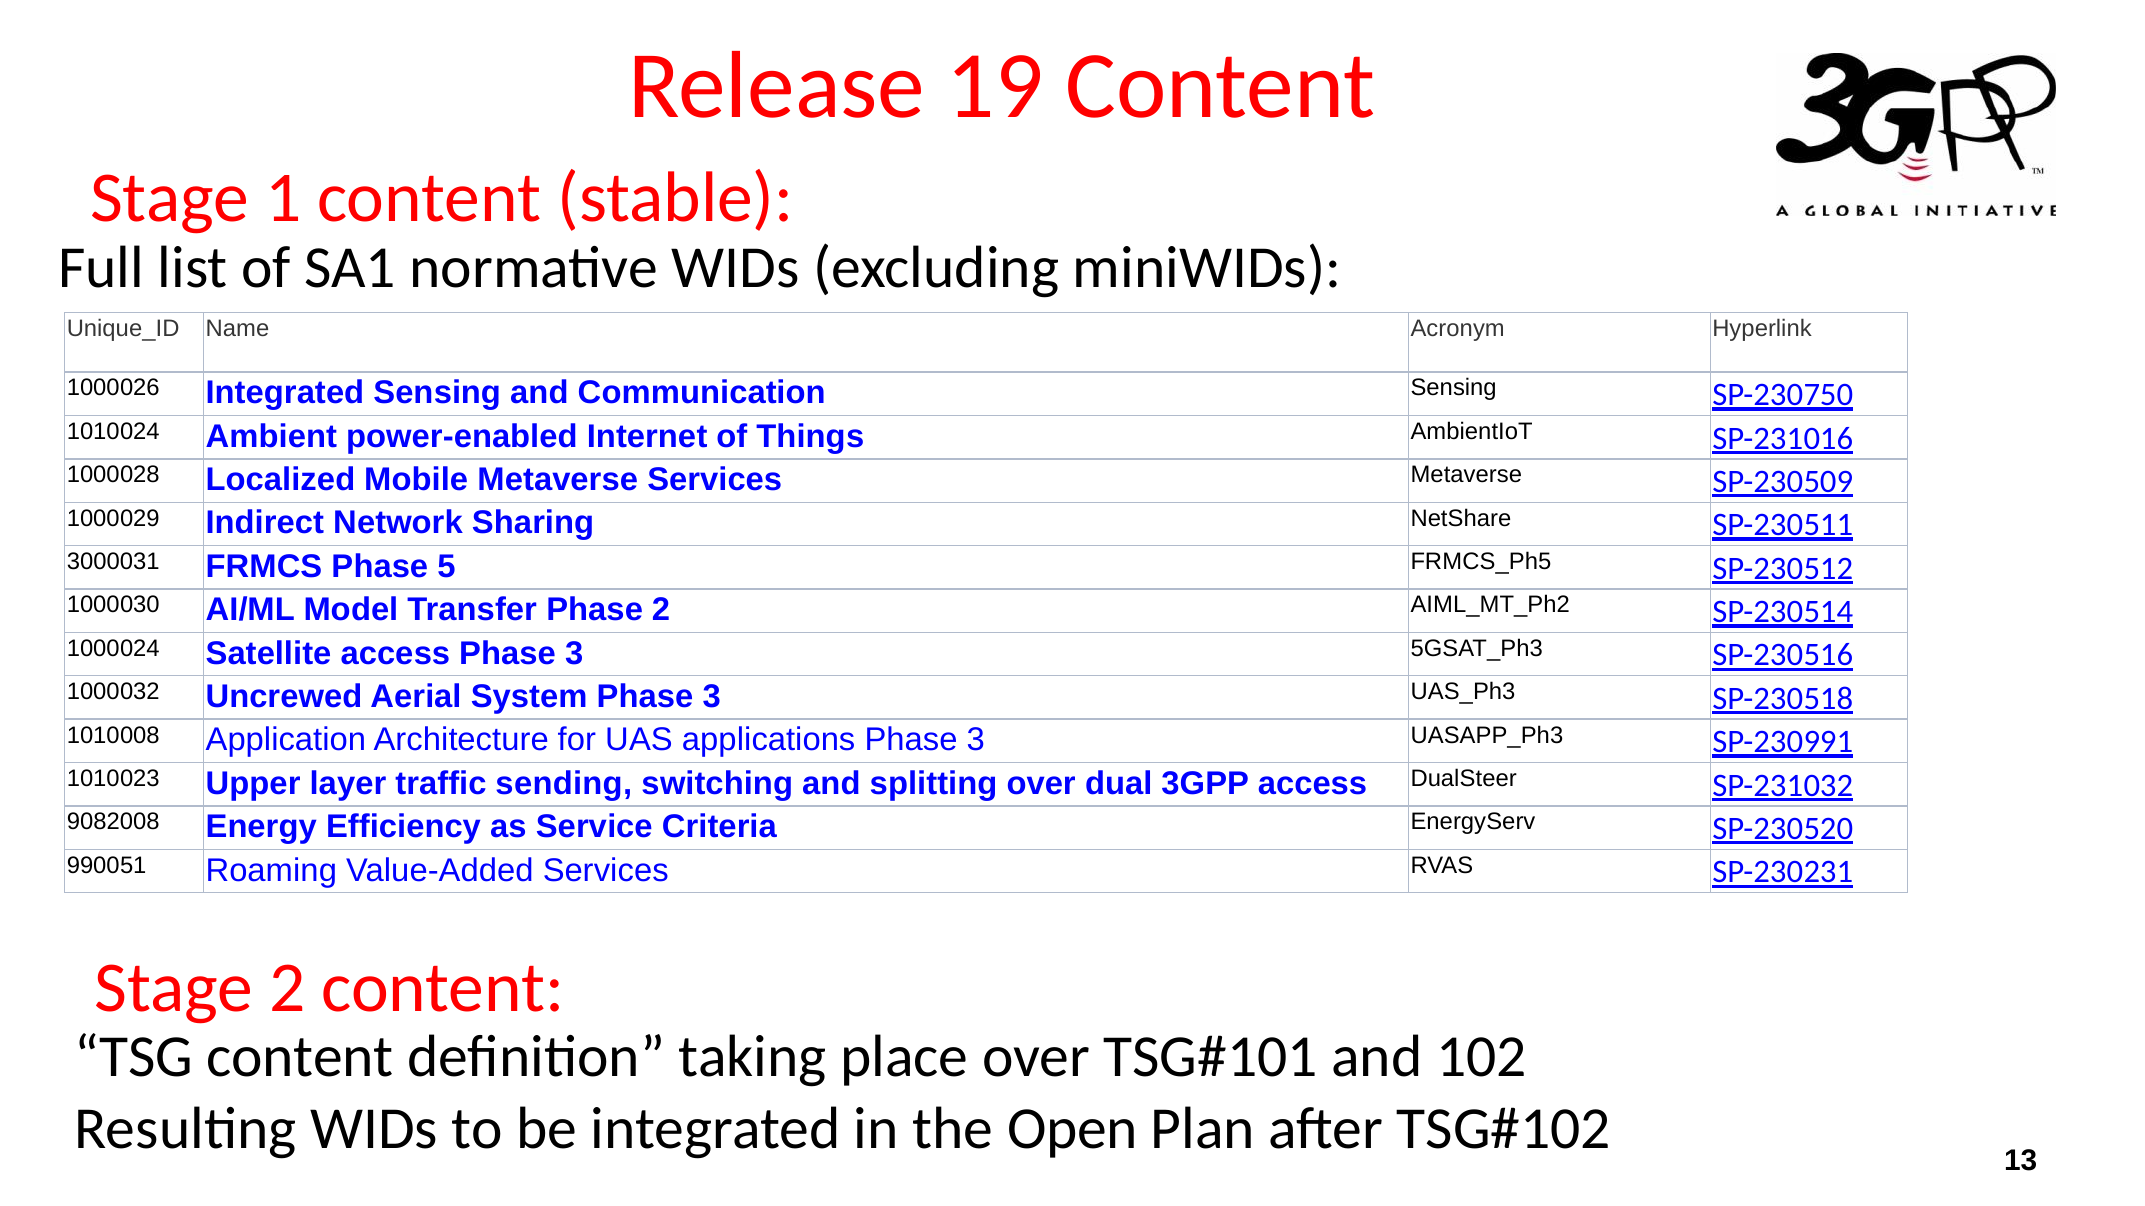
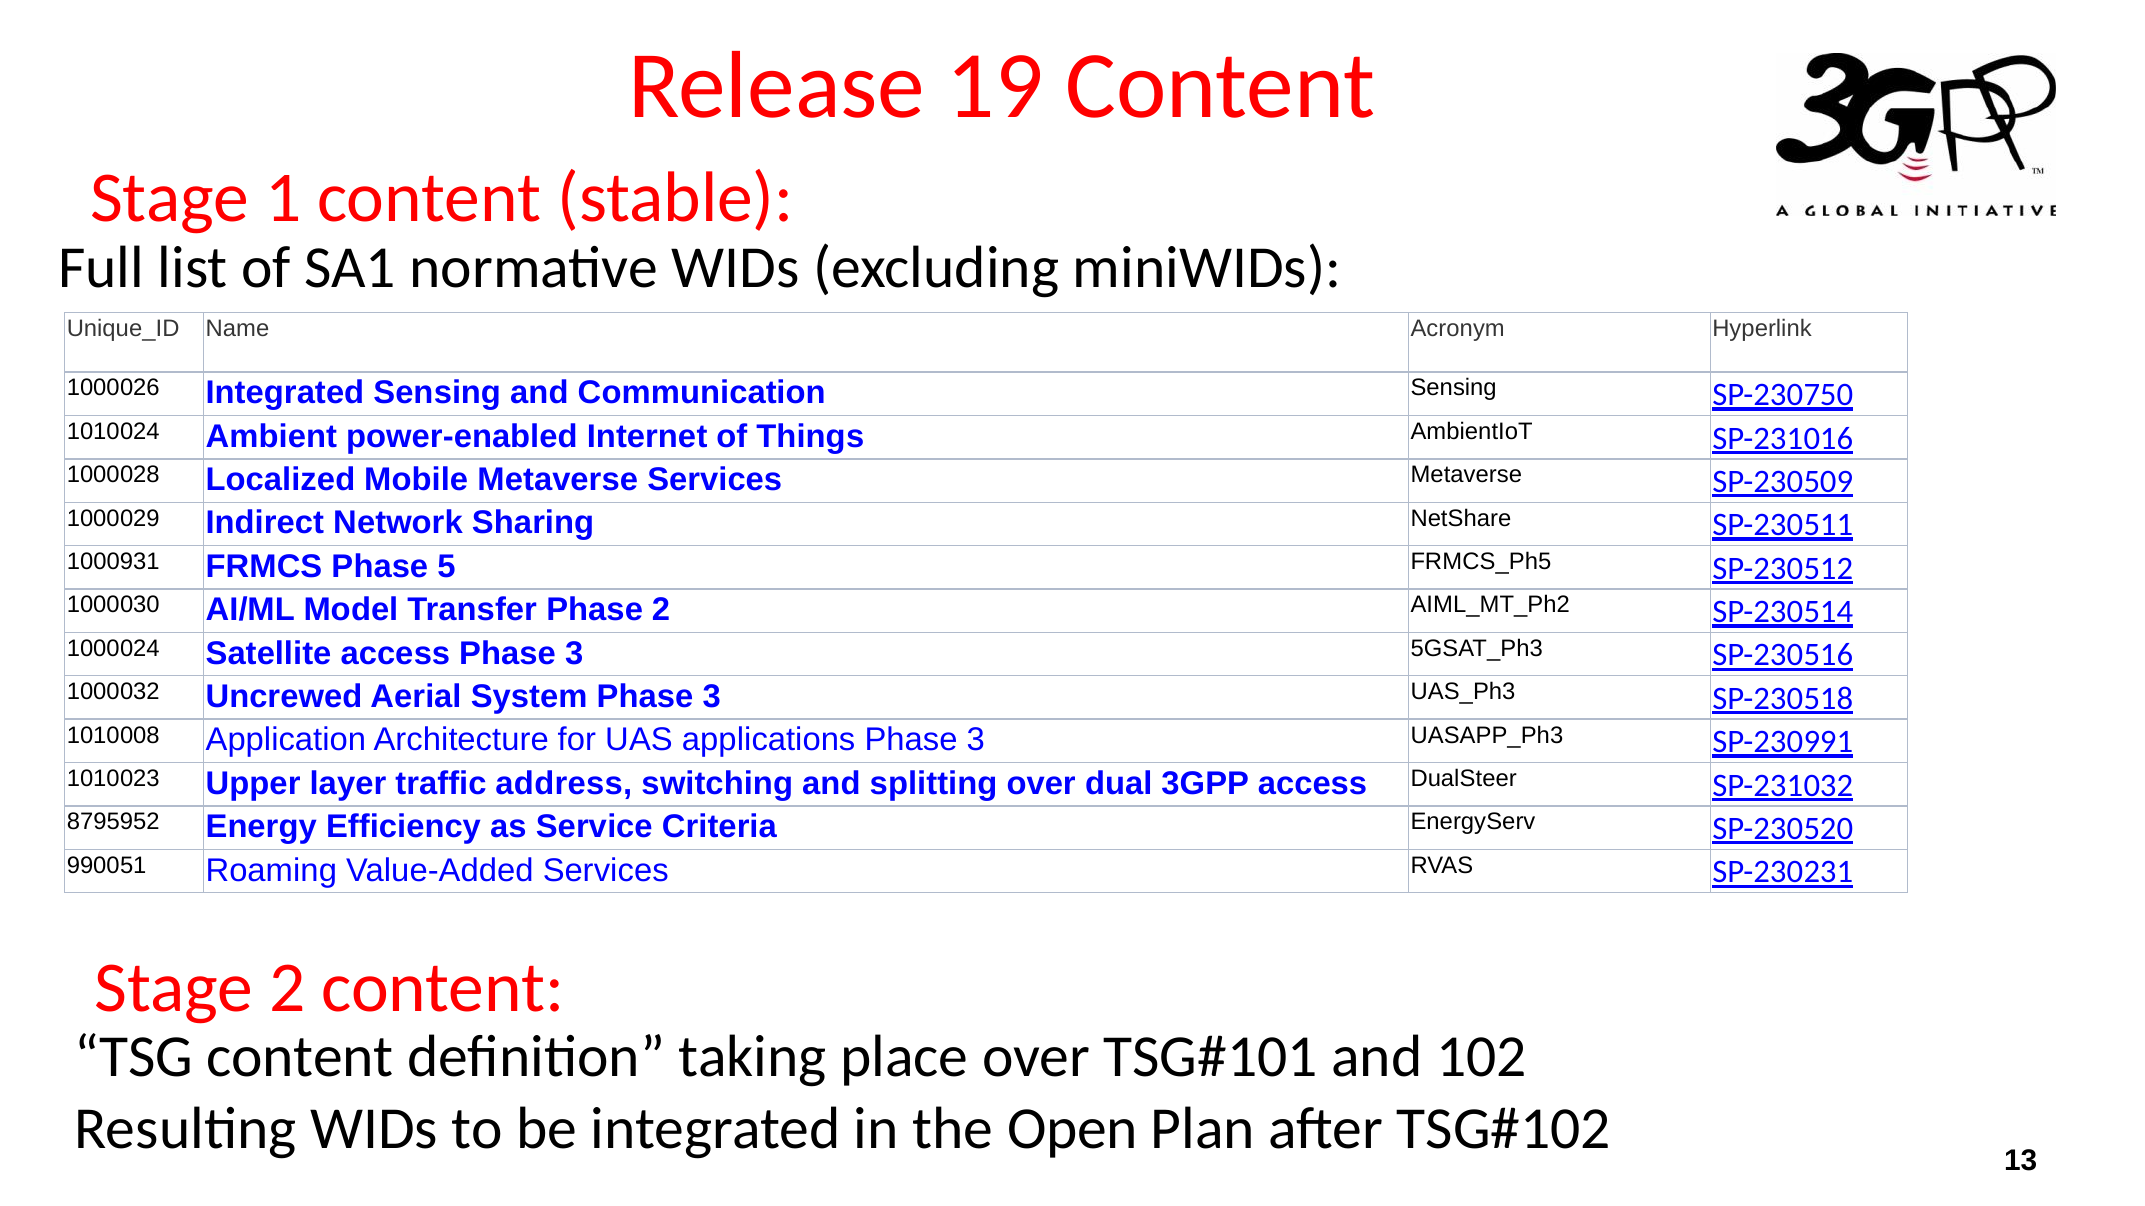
3000031: 3000031 -> 1000931
sending: sending -> address
9082008: 9082008 -> 8795952
